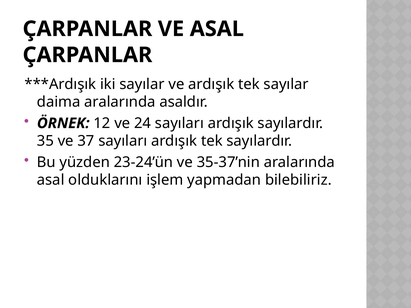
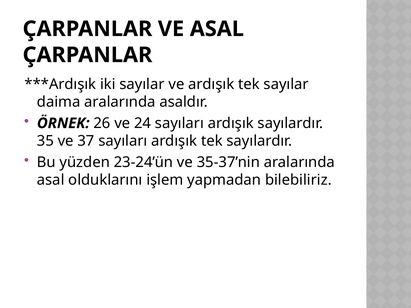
12: 12 -> 26
